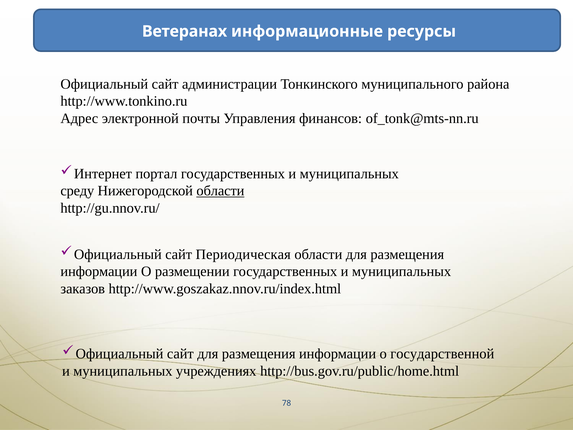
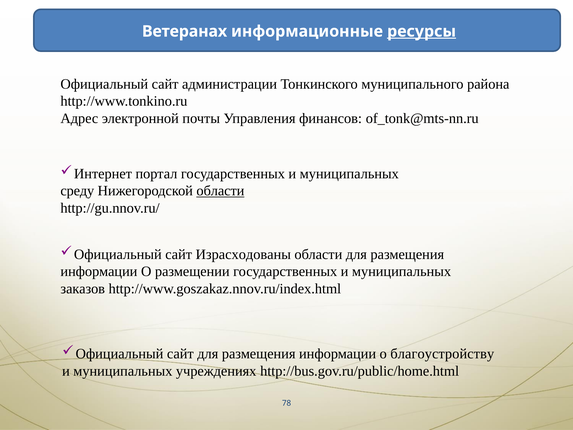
ресурсы underline: none -> present
Периодическая: Периодическая -> Израсходованы
государственной: государственной -> благоустройству
